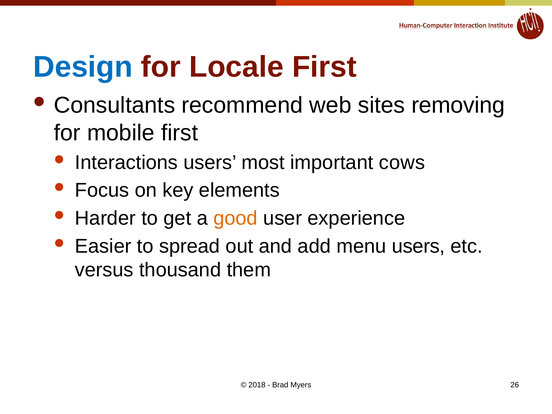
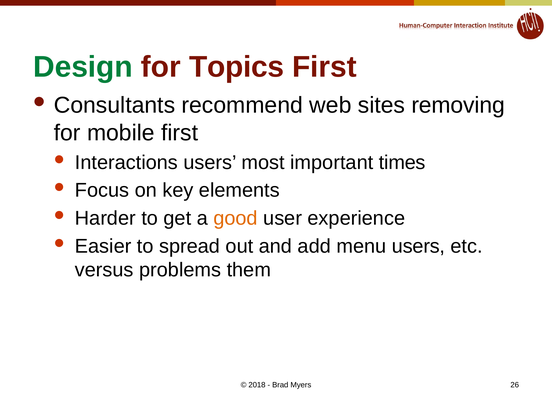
Design colour: blue -> green
Locale: Locale -> Topics
cows: cows -> times
thousand: thousand -> problems
